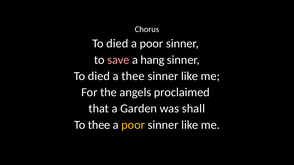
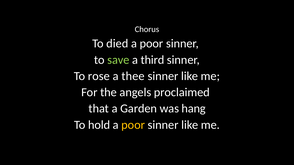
save colour: pink -> light green
hang: hang -> third
died at (99, 76): died -> rose
shall: shall -> hang
To thee: thee -> hold
